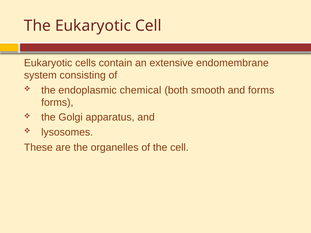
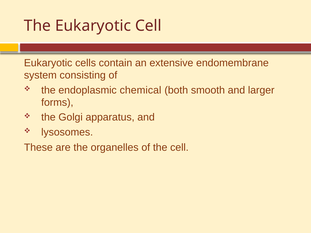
and forms: forms -> larger
